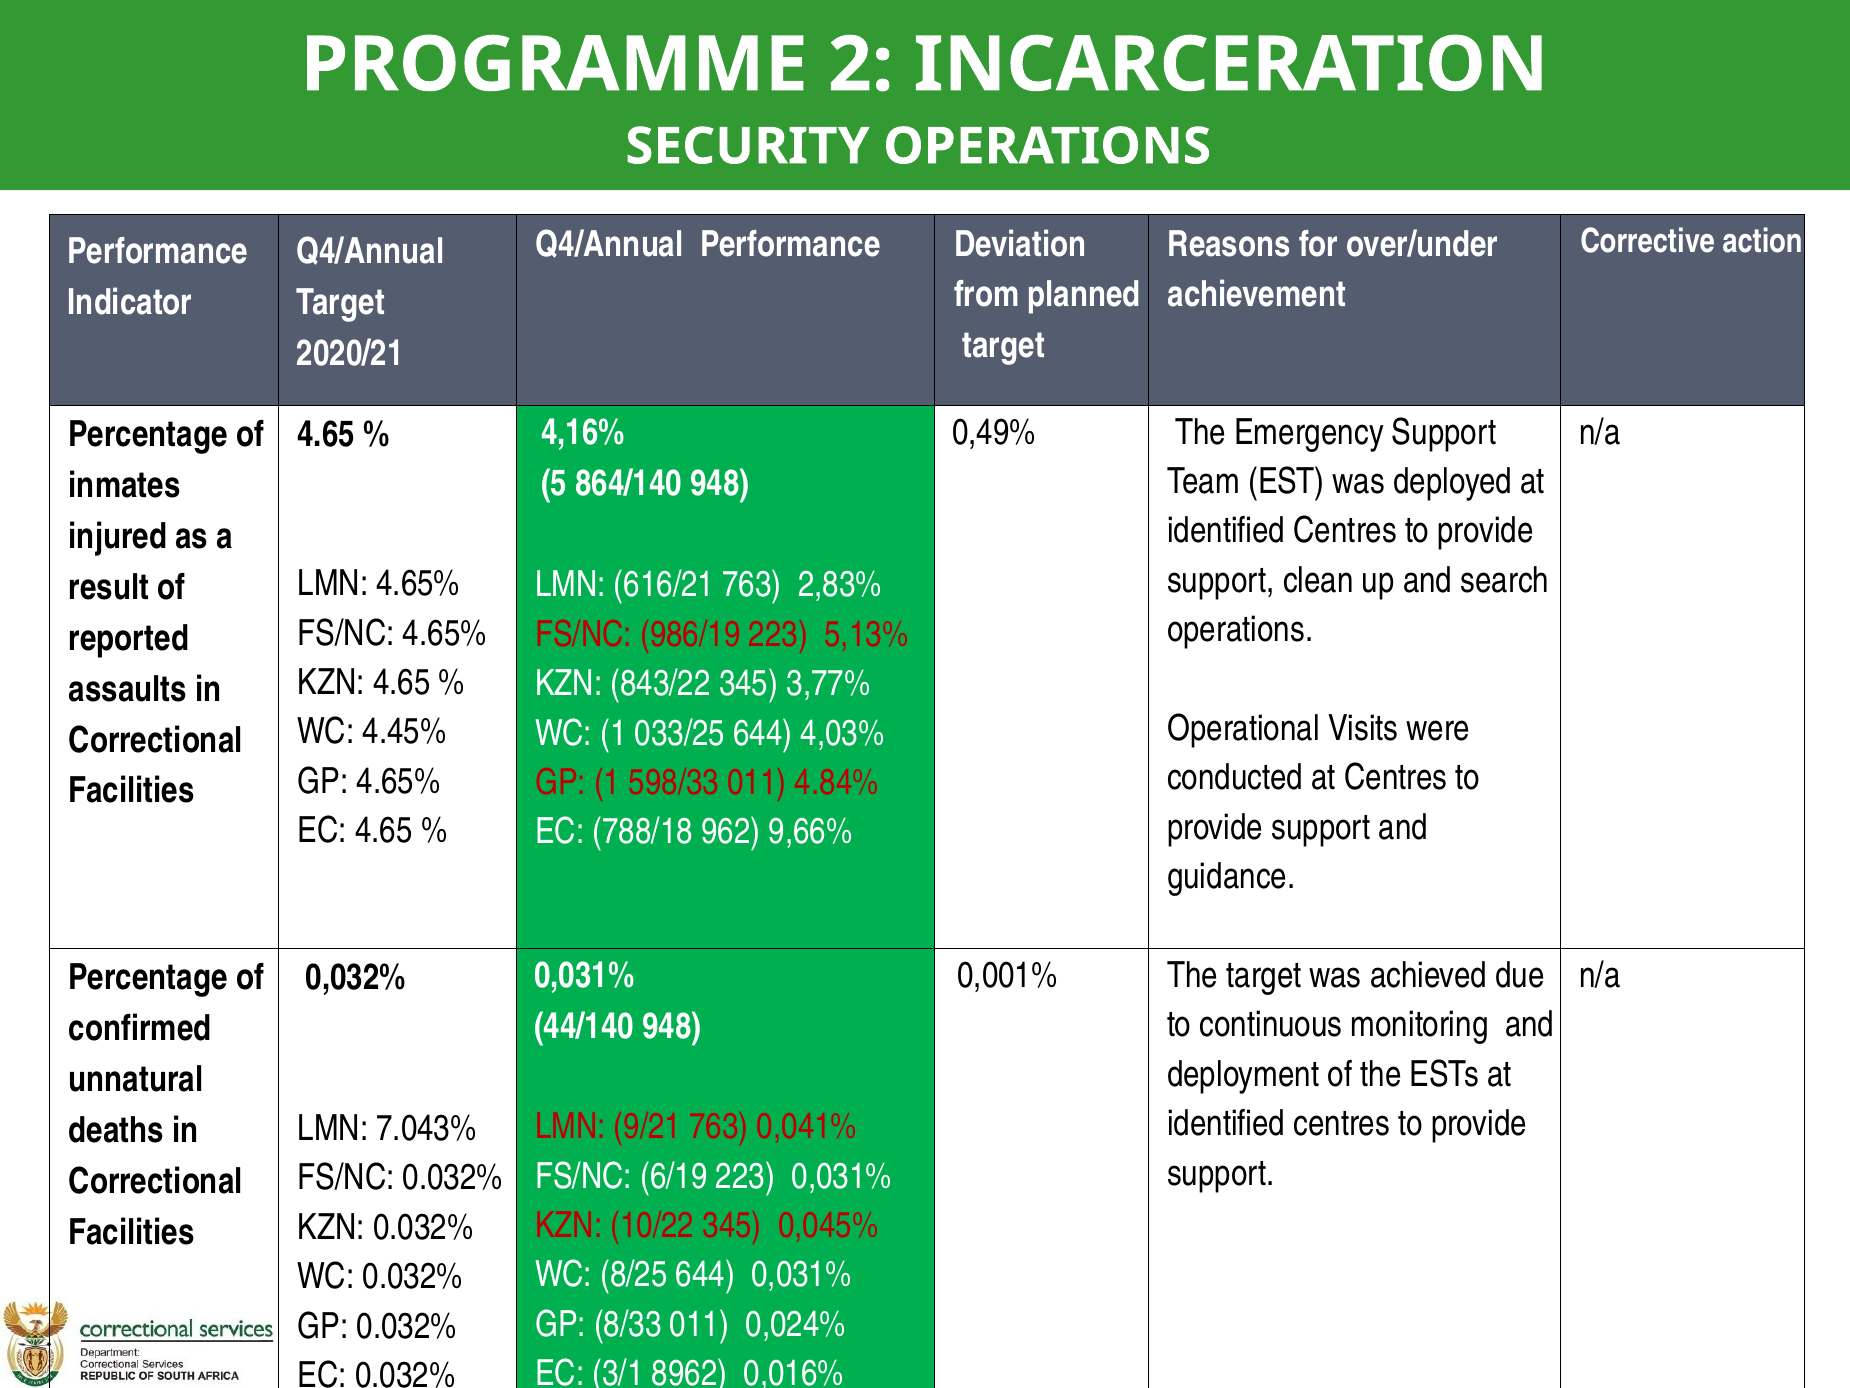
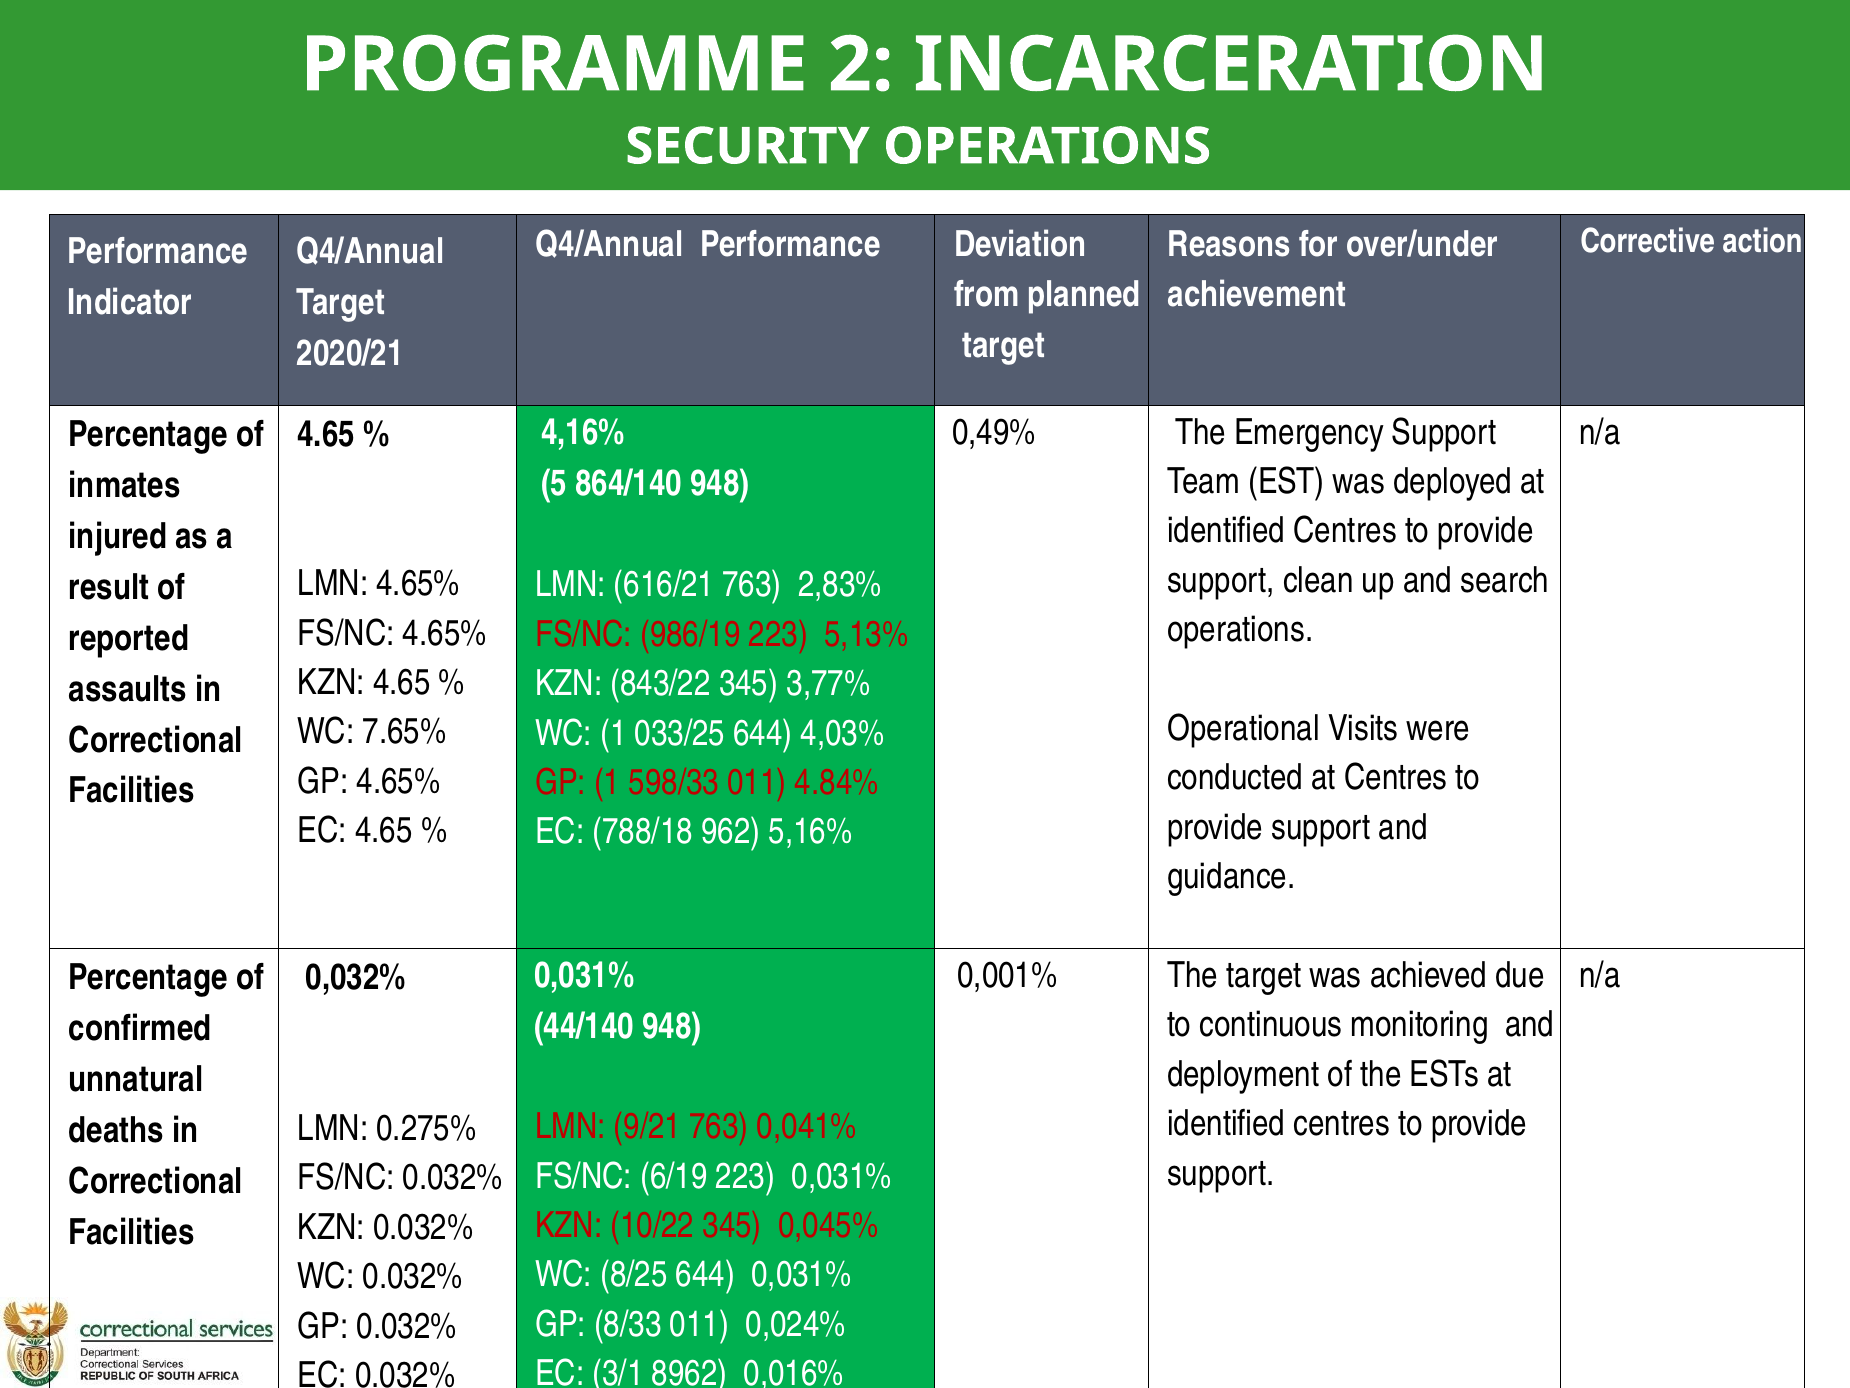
4.45%: 4.45% -> 7.65%
9,66%: 9,66% -> 5,16%
7.043%: 7.043% -> 0.275%
